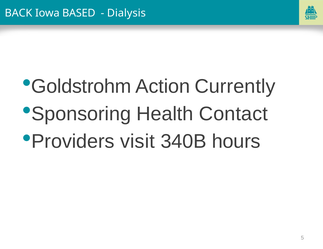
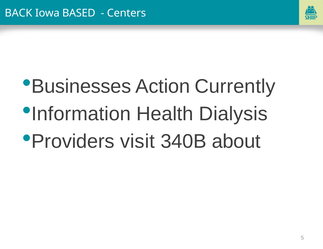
Dialysis: Dialysis -> Centers
Goldstrohm: Goldstrohm -> Businesses
Sponsoring: Sponsoring -> Information
Contact: Contact -> Dialysis
hours: hours -> about
